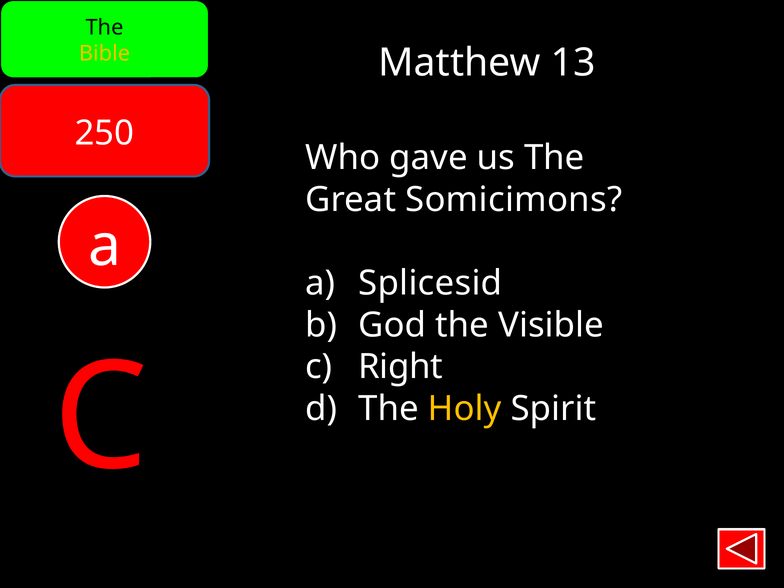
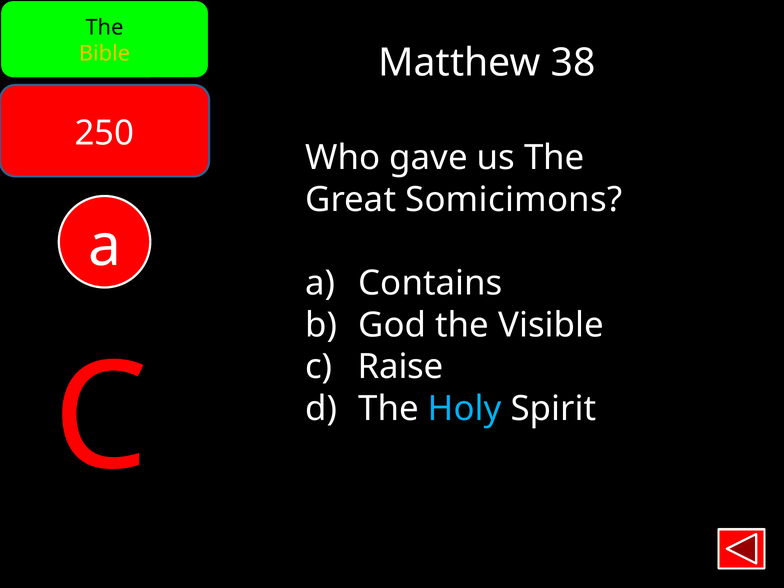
13: 13 -> 38
Splicesid: Splicesid -> Contains
Right: Right -> Raise
Holy colour: yellow -> light blue
